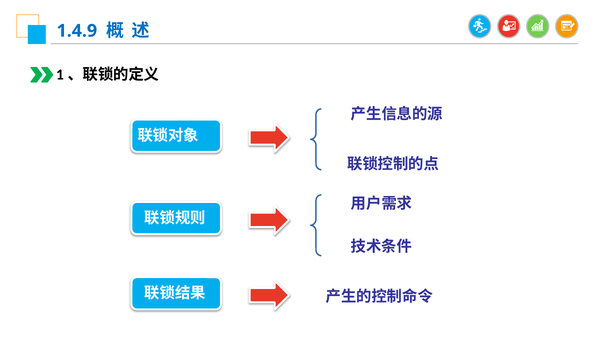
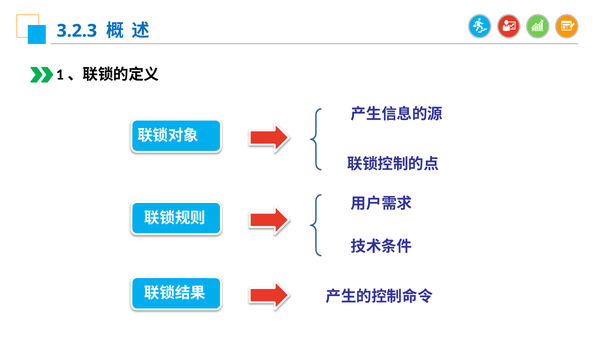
1.4.9: 1.4.9 -> 3.2.3
